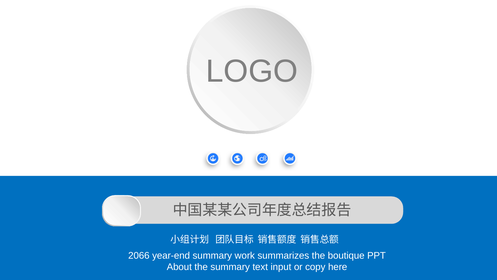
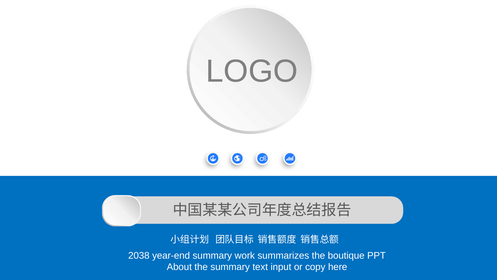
2066: 2066 -> 2038
